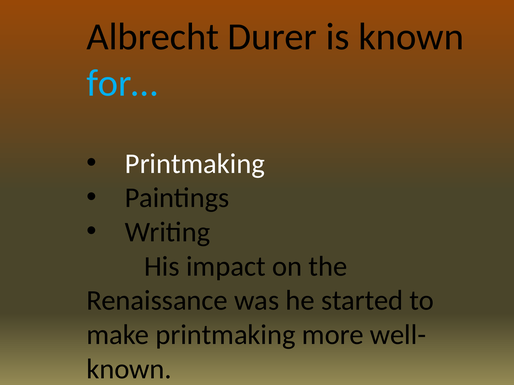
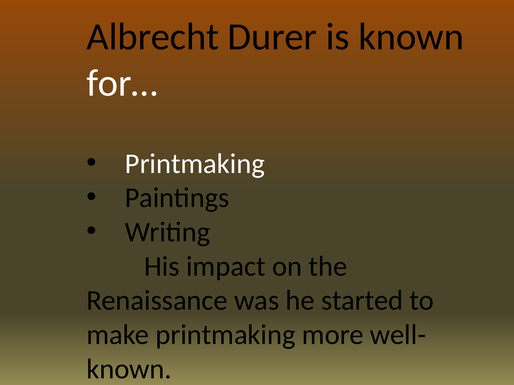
for… colour: light blue -> white
